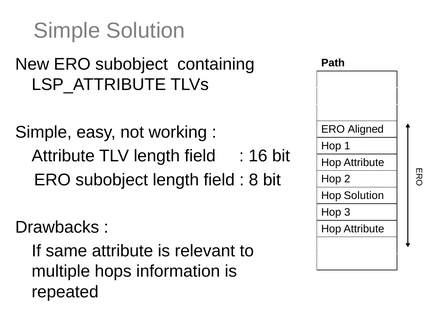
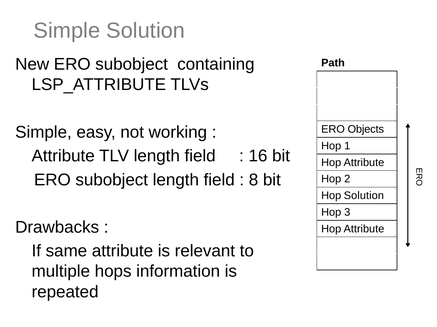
Aligned: Aligned -> Objects
